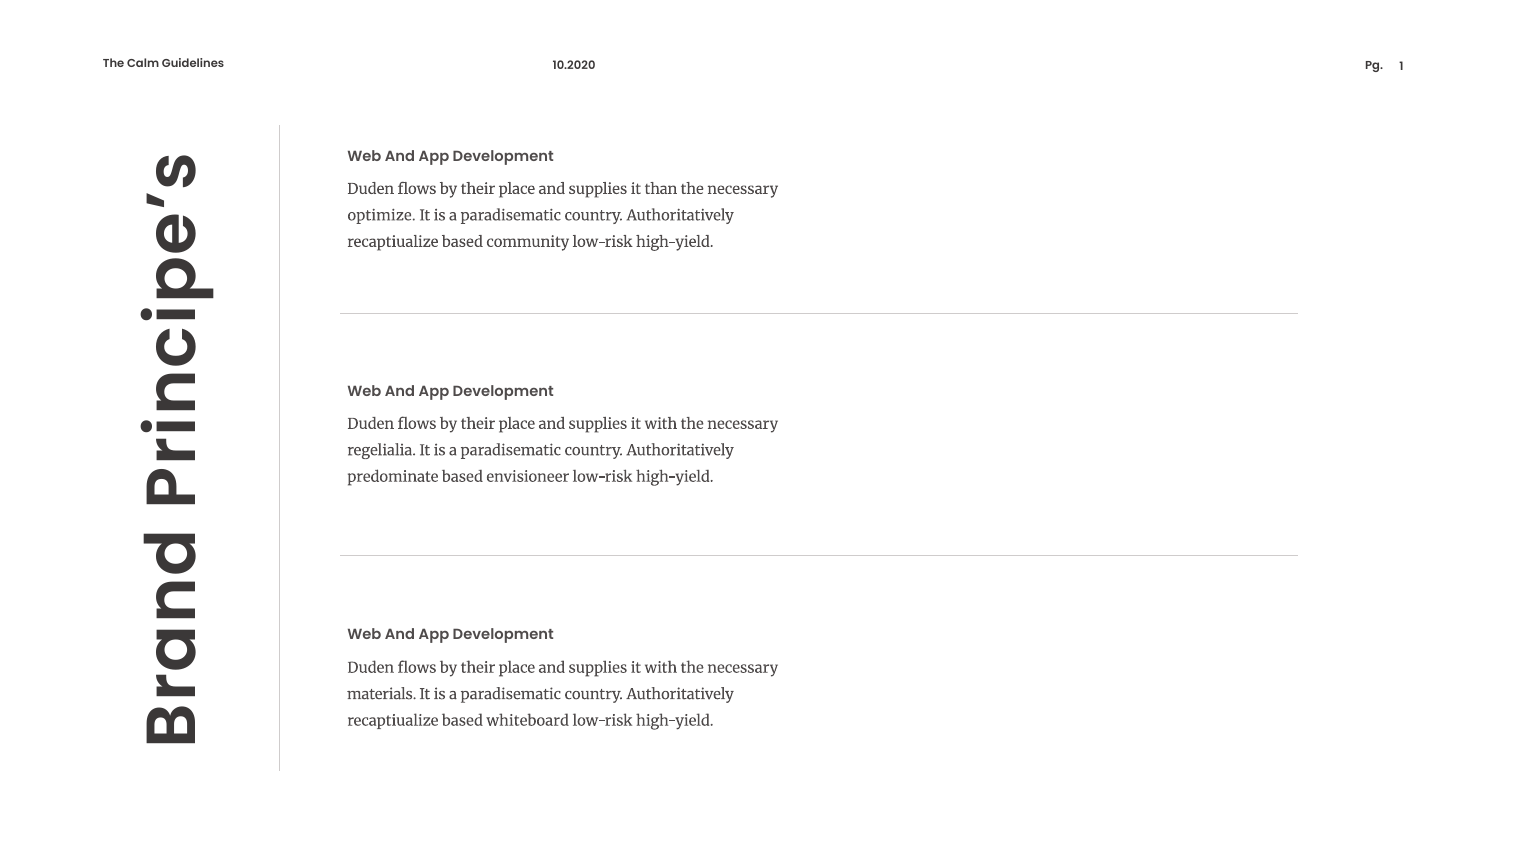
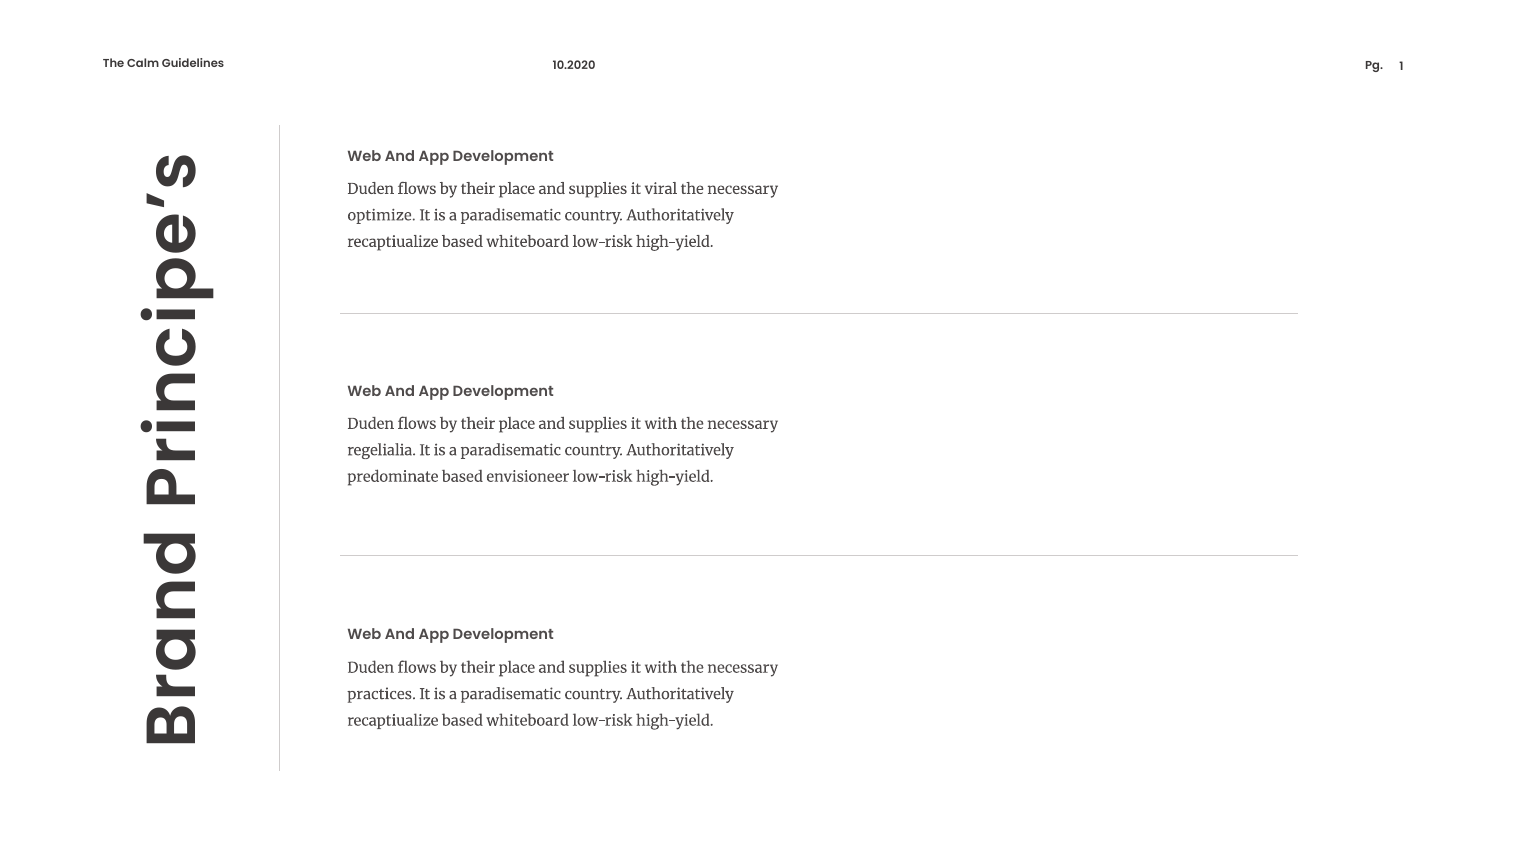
than: than -> viral
community at (528, 242): community -> whiteboard
materials: materials -> practices
